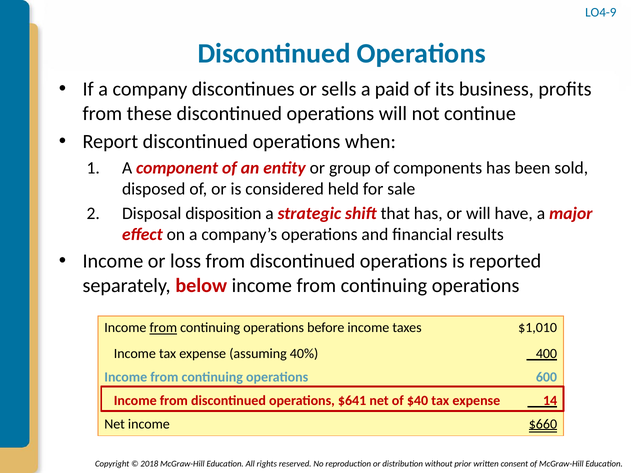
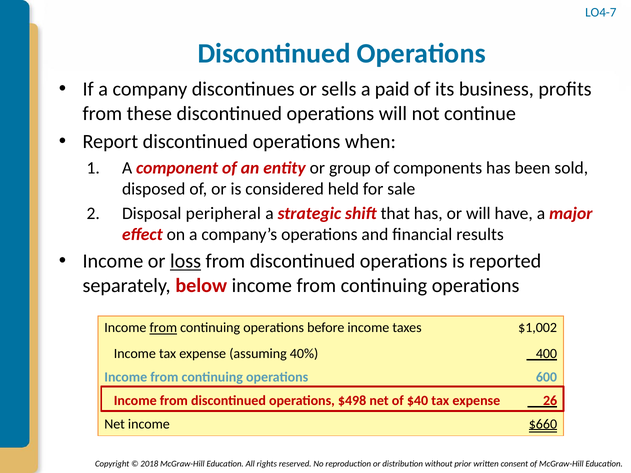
LO4-9: LO4-9 -> LO4-7
disposition: disposition -> peripheral
loss underline: none -> present
$1,010: $1,010 -> $1,002
$641: $641 -> $498
14: 14 -> 26
